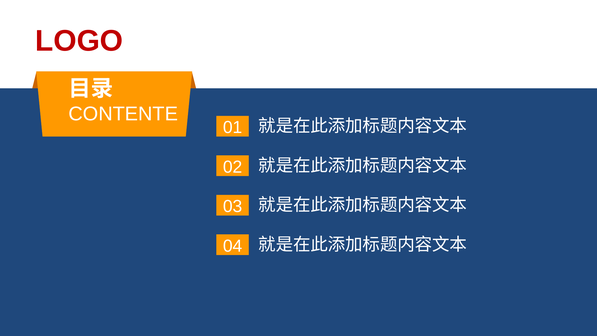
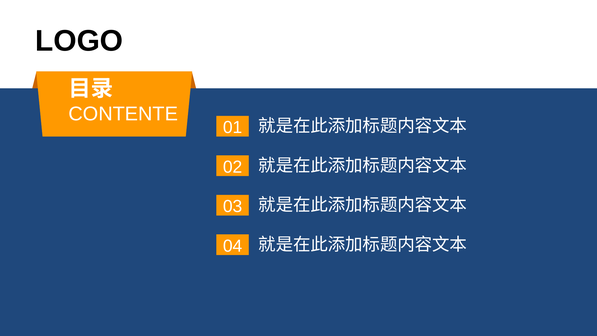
LOGO colour: red -> black
